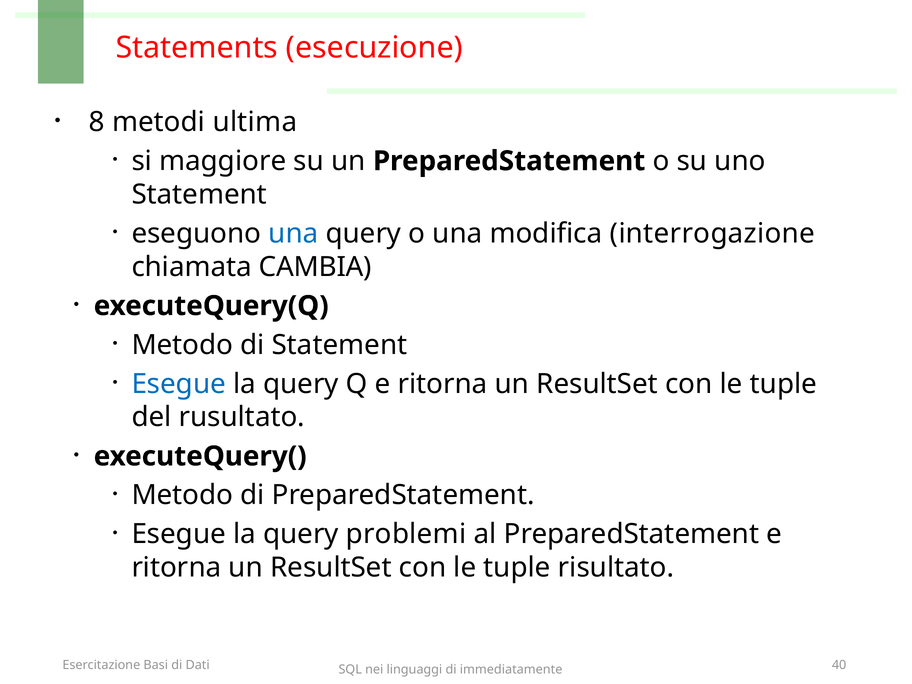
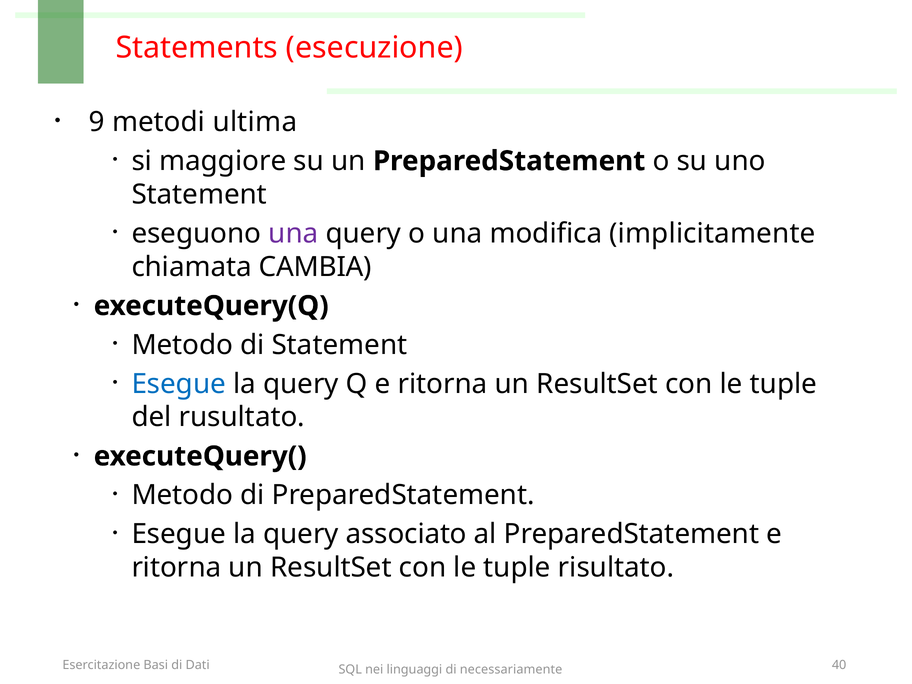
8: 8 -> 9
una at (293, 233) colour: blue -> purple
interrogazione: interrogazione -> implicitamente
problemi: problemi -> associato
immediatamente: immediatamente -> necessariamente
